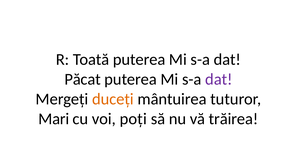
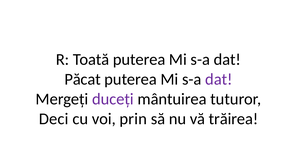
duceți colour: orange -> purple
Mari: Mari -> Deci
poți: poți -> prin
